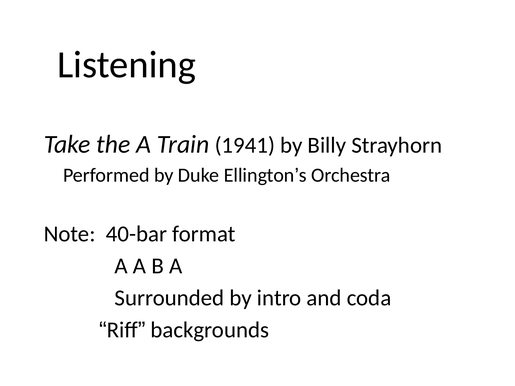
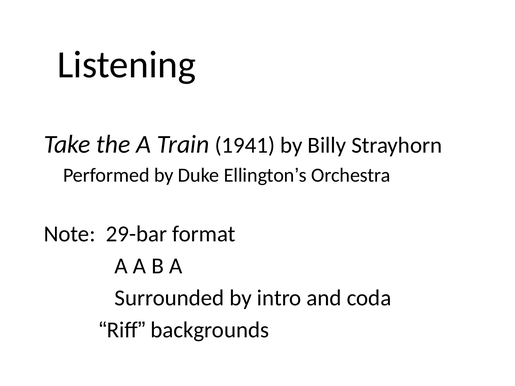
40-bar: 40-bar -> 29-bar
